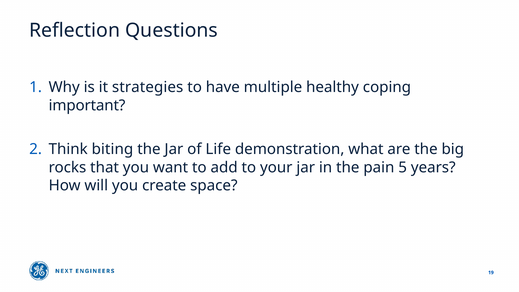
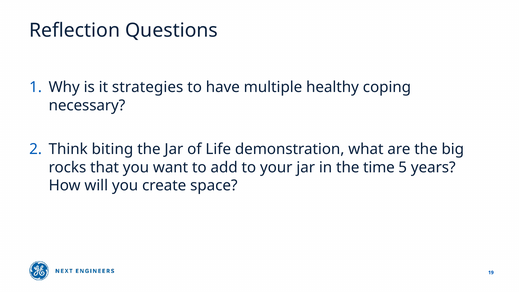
important: important -> necessary
pain: pain -> time
